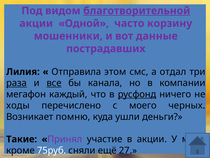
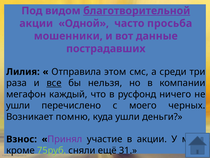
корзину: корзину -> просьба
отдал: отдал -> среди
раза underline: present -> none
канала: канала -> нельзя
русфонд underline: present -> none
ходы at (18, 105): ходы -> ушли
Такие: Такие -> Взнос
75руб colour: white -> light green
27: 27 -> 31
